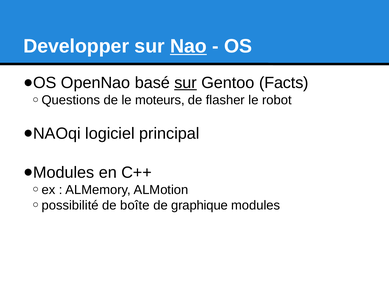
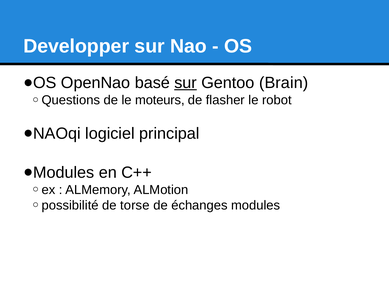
Nao underline: present -> none
Facts: Facts -> Brain
boîte: boîte -> torse
graphique: graphique -> échanges
